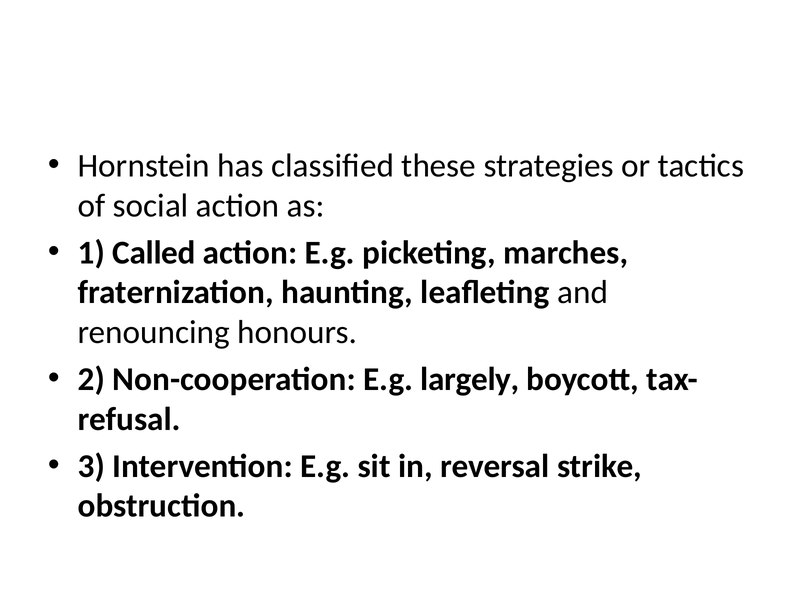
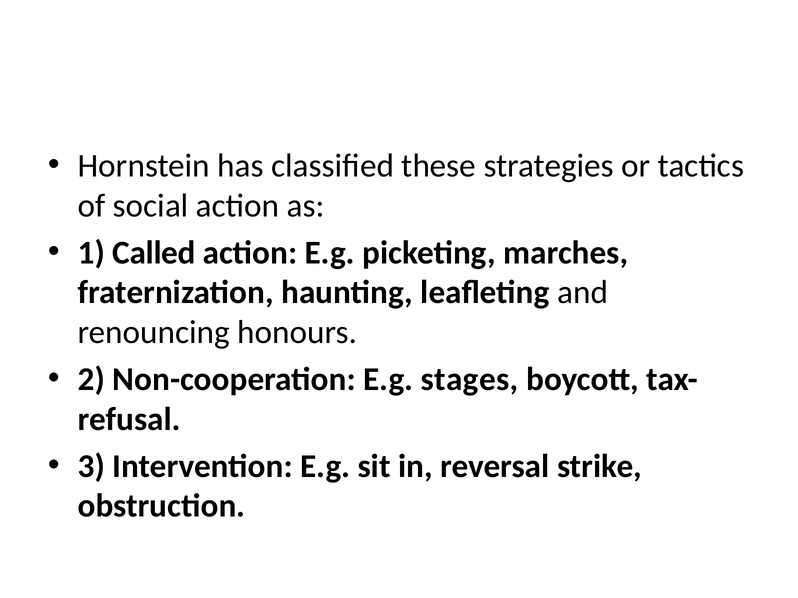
largely: largely -> stages
